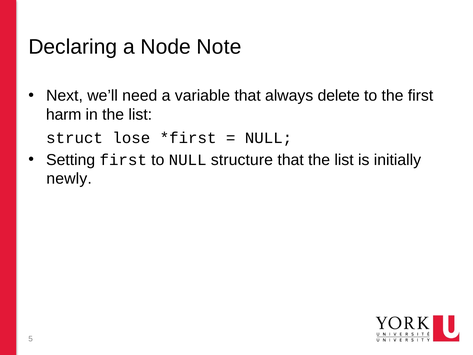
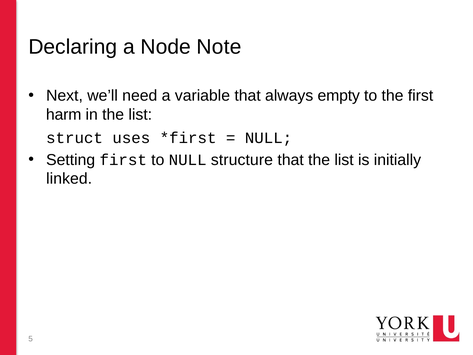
delete: delete -> empty
lose: lose -> uses
newly: newly -> linked
